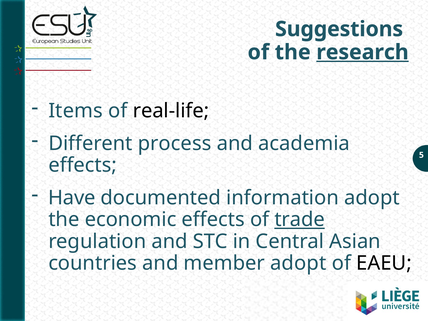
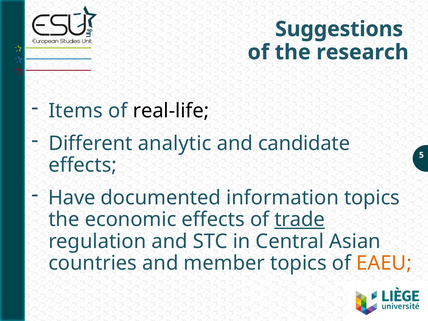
research underline: present -> none
process: process -> analytic
academia: academia -> candidate
information adopt: adopt -> topics
member adopt: adopt -> topics
EAEU colour: black -> orange
